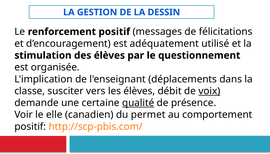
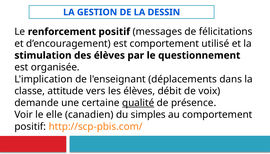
est adéquatement: adéquatement -> comportement
susciter: susciter -> attitude
voix underline: present -> none
permet: permet -> simples
